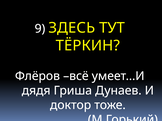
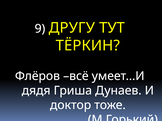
ЗДЕСЬ: ЗДЕСЬ -> ДРУГУ
